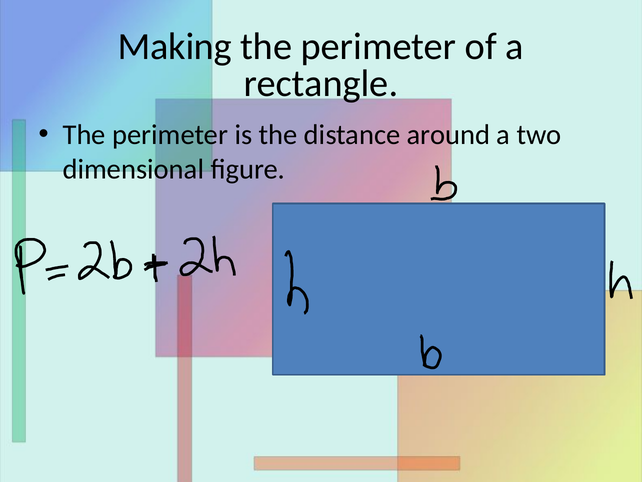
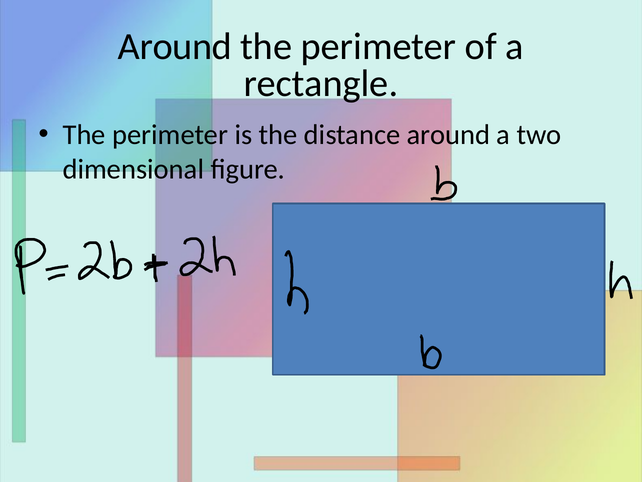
Making at (175, 47): Making -> Around
